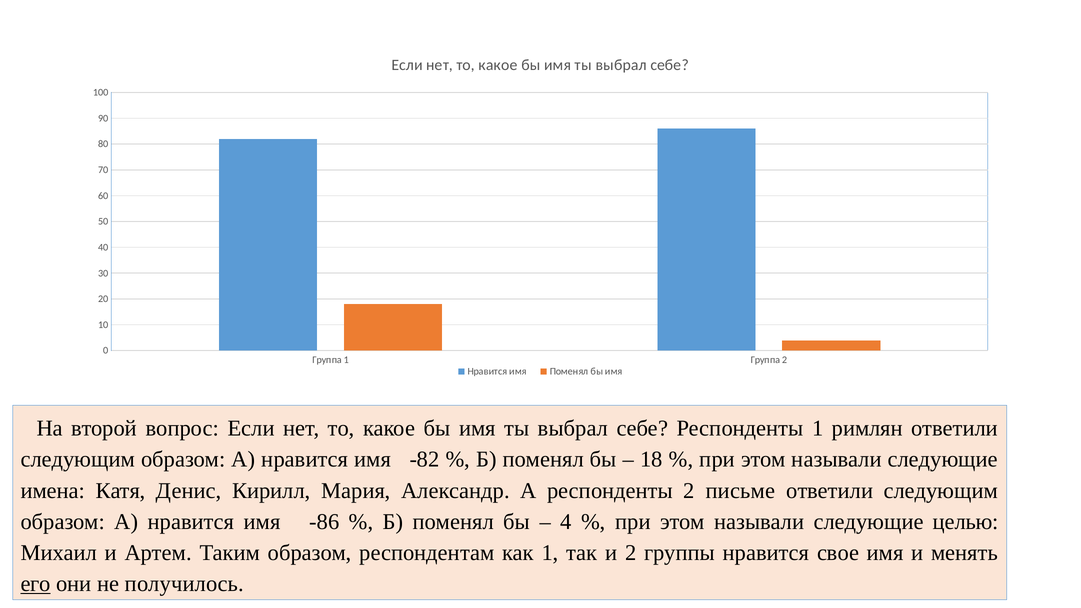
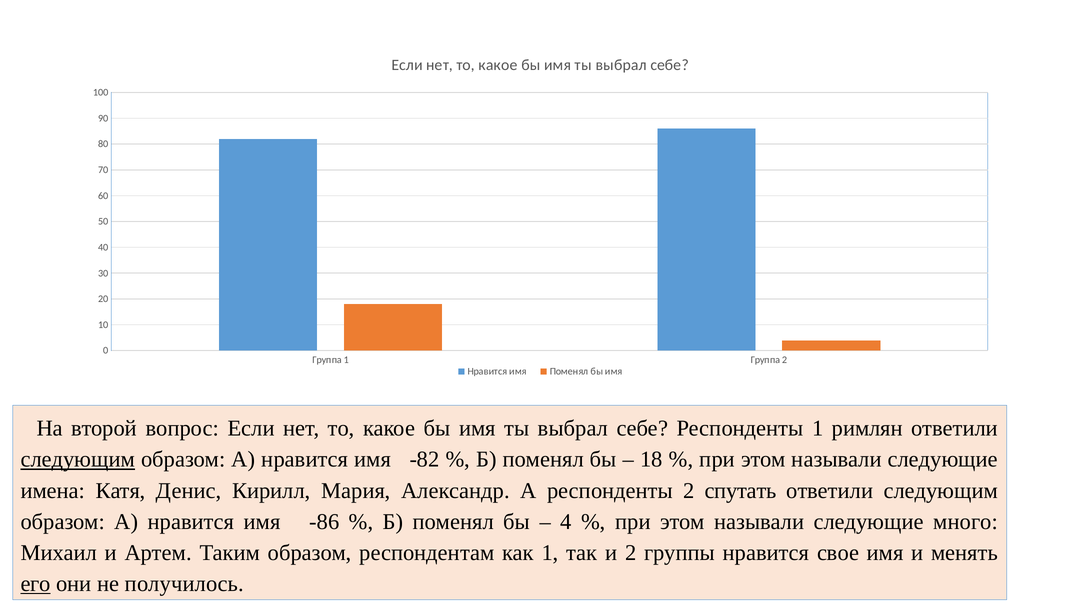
следующим at (78, 460) underline: none -> present
письме: письме -> спутать
целью: целью -> много
